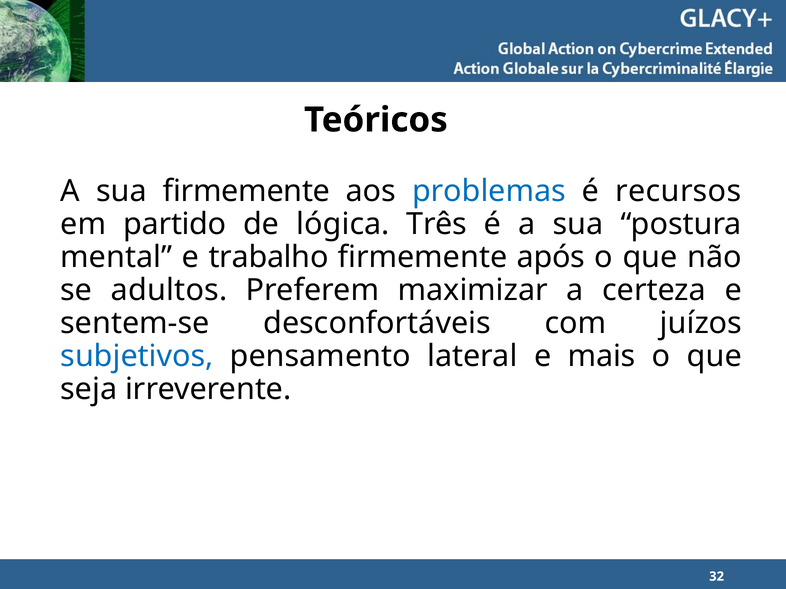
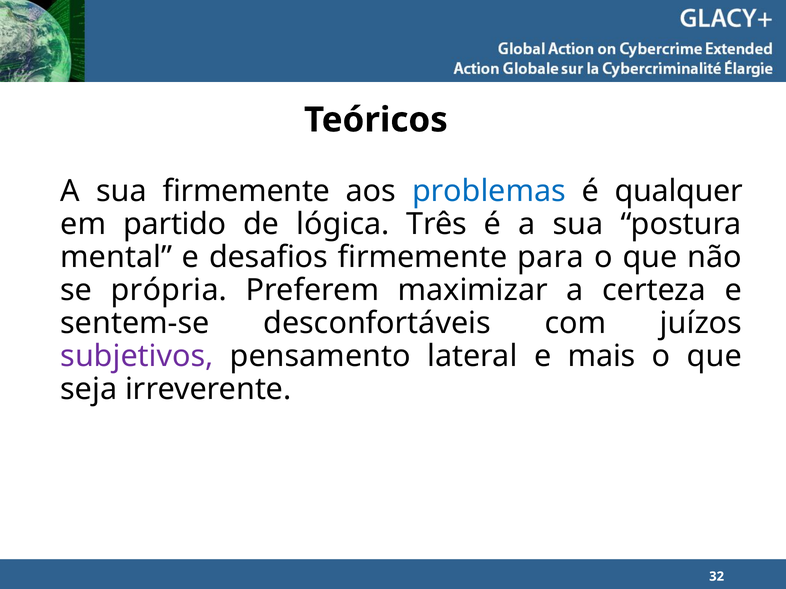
recursos: recursos -> qualquer
trabalho: trabalho -> desafios
após: após -> para
adultos: adultos -> própria
subjetivos colour: blue -> purple
